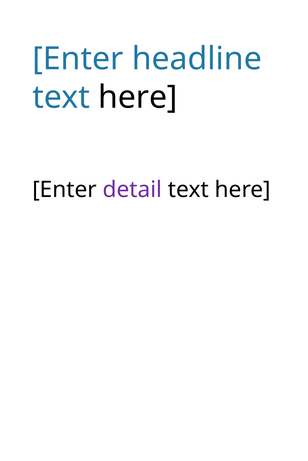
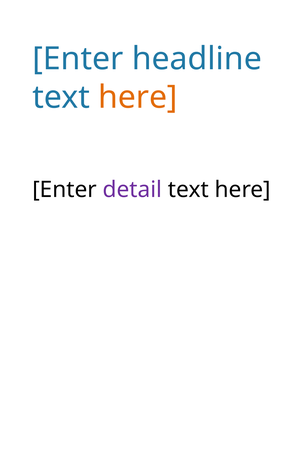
here at (138, 97) colour: black -> orange
